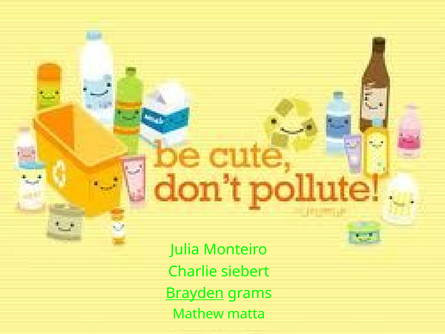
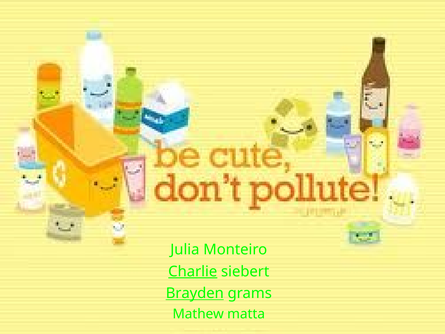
Charlie underline: none -> present
